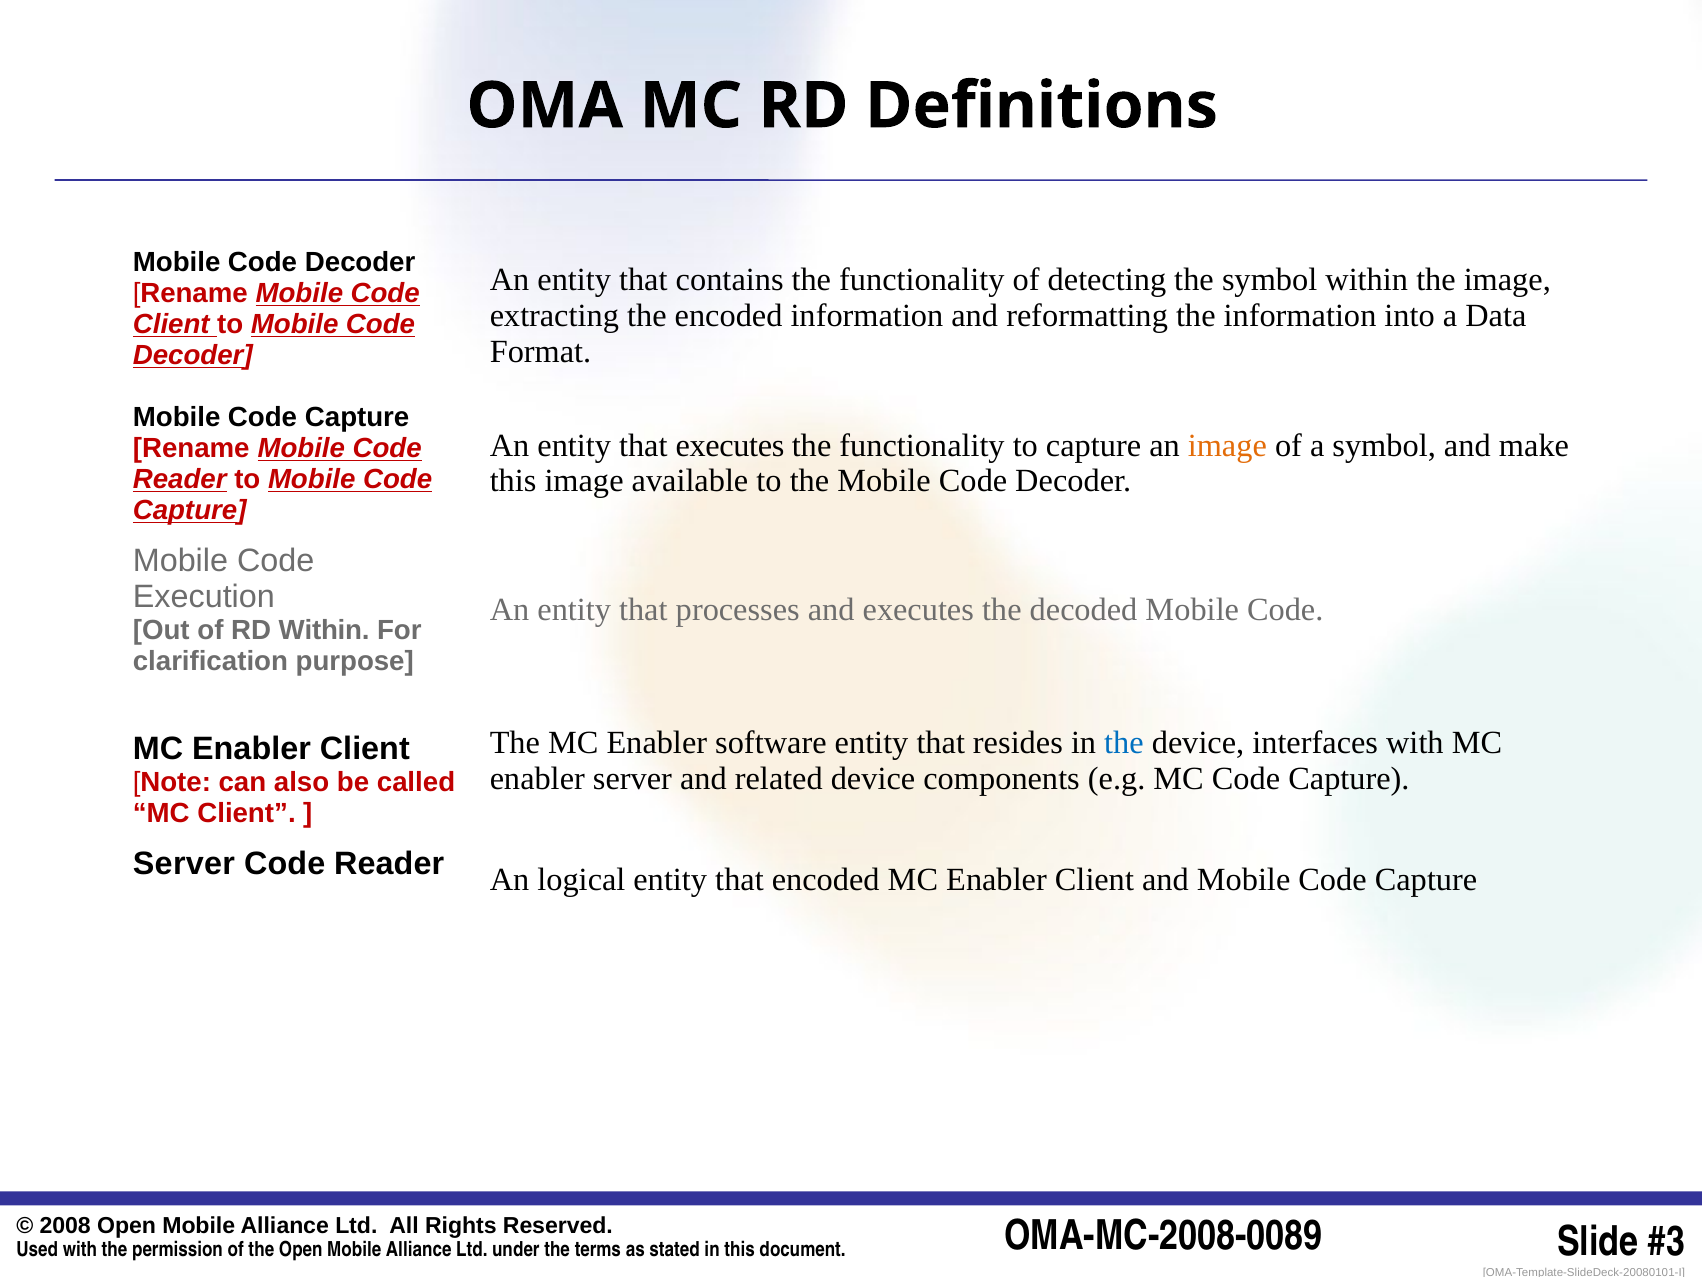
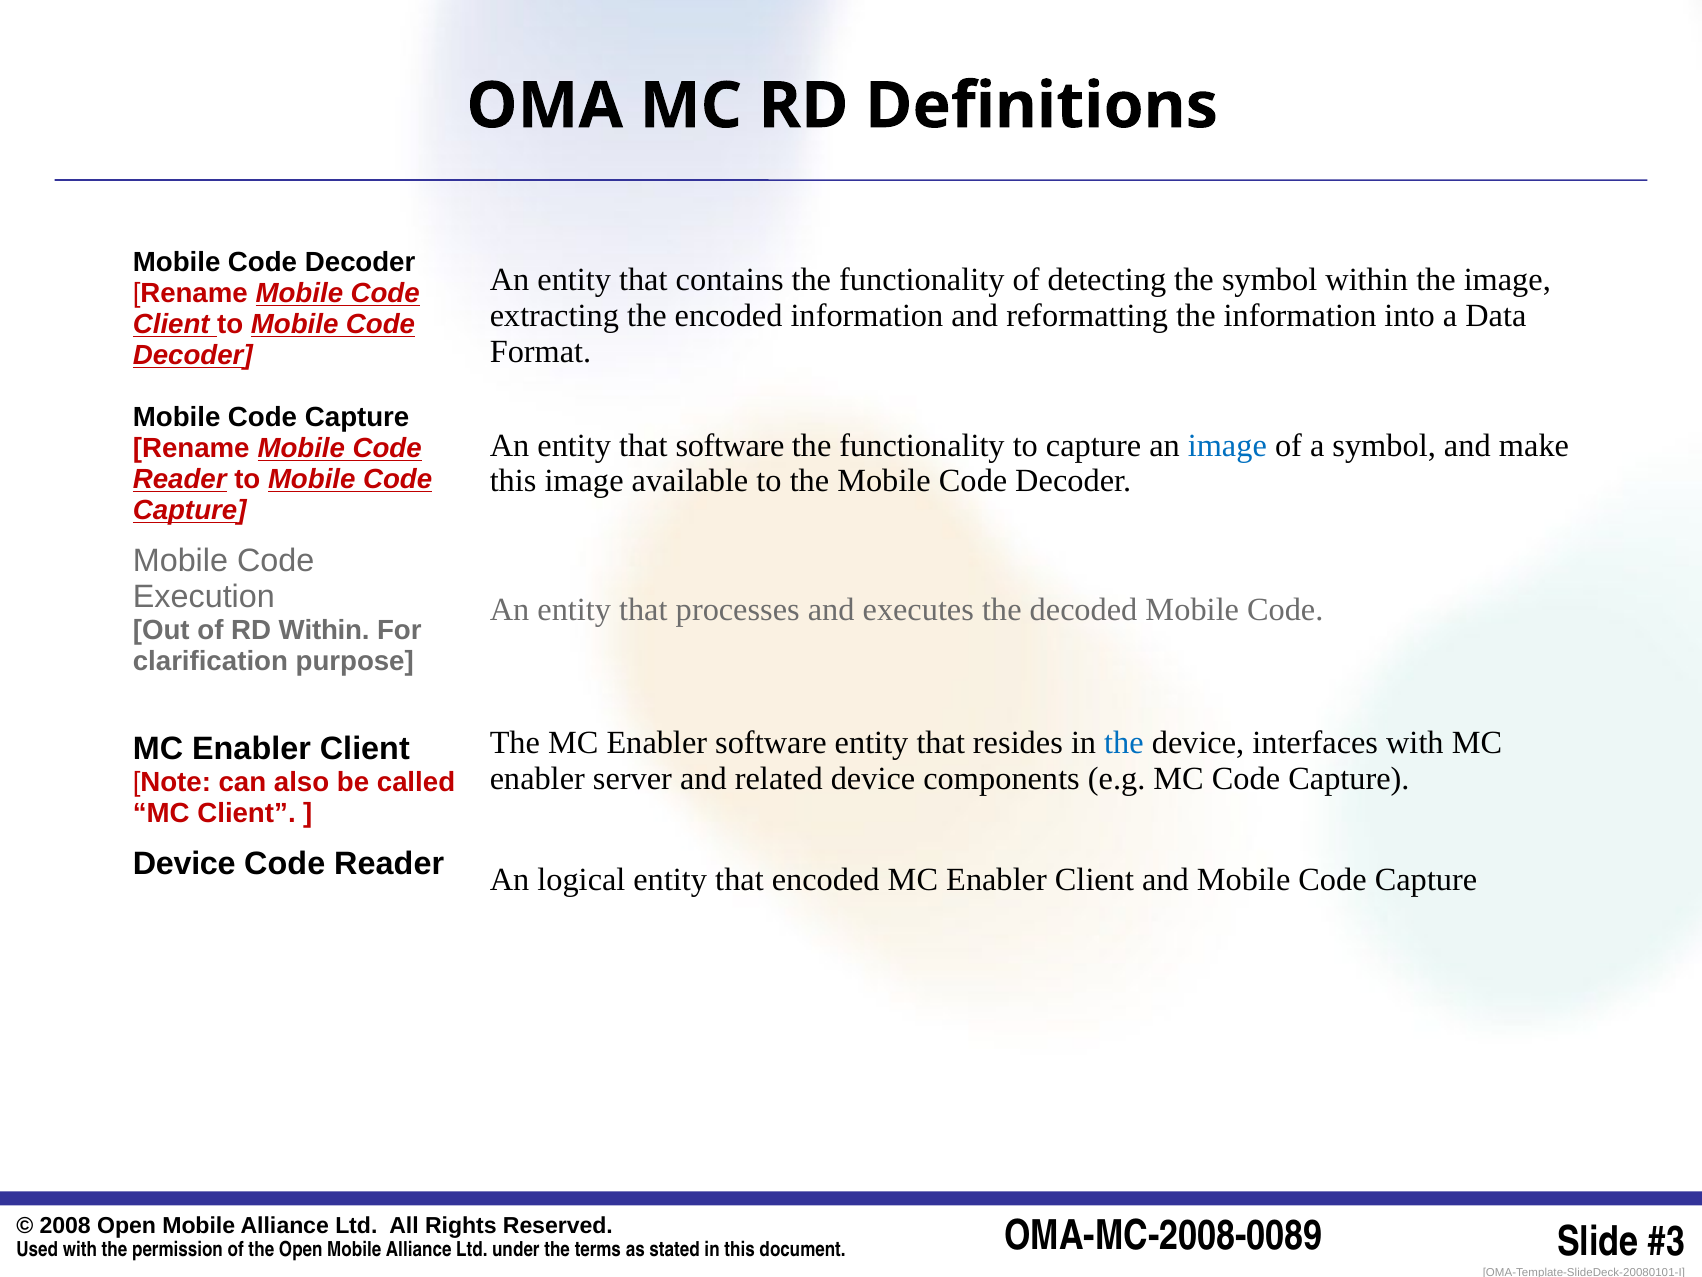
that executes: executes -> software
image at (1227, 445) colour: orange -> blue
Server at (184, 863): Server -> Device
